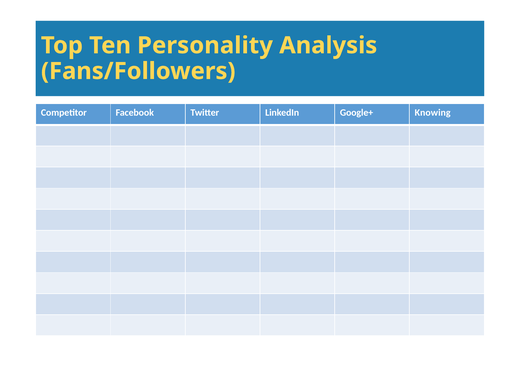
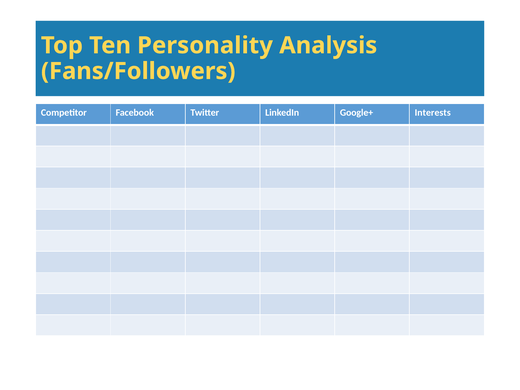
Knowing: Knowing -> Interests
